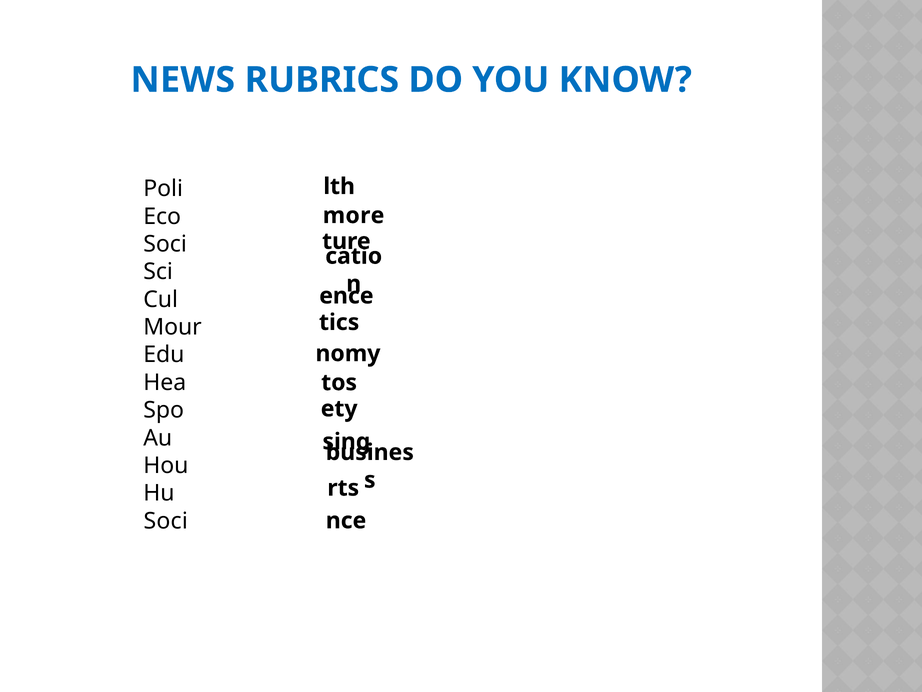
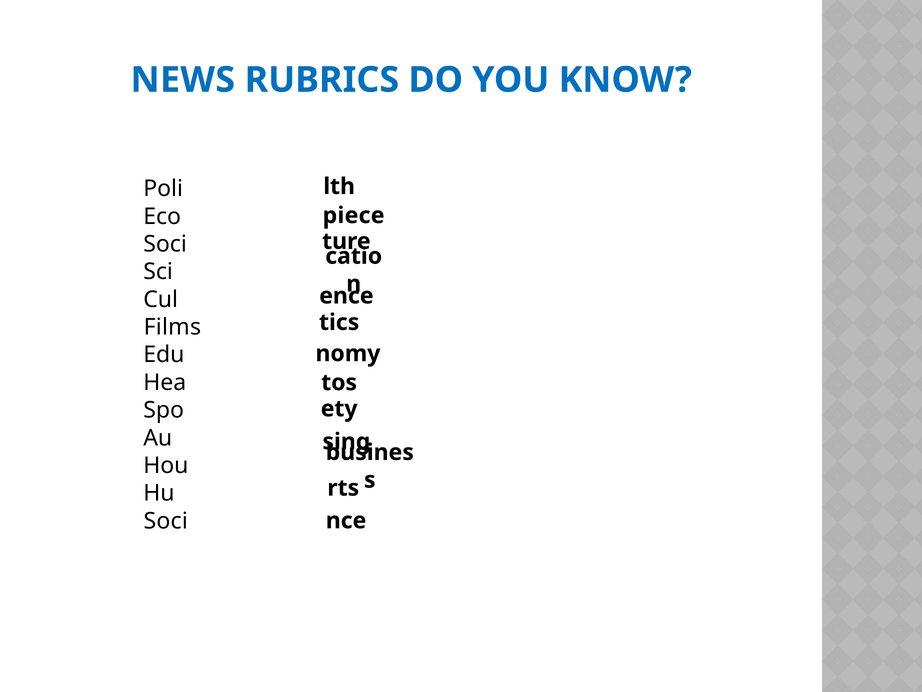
more: more -> piece
Mour: Mour -> Films
